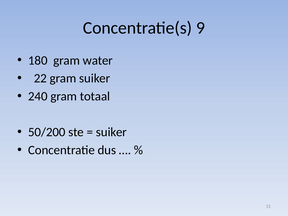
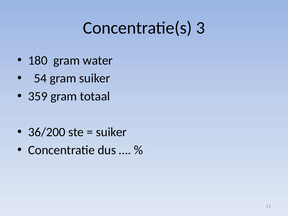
9: 9 -> 3
22: 22 -> 54
240: 240 -> 359
50/200: 50/200 -> 36/200
